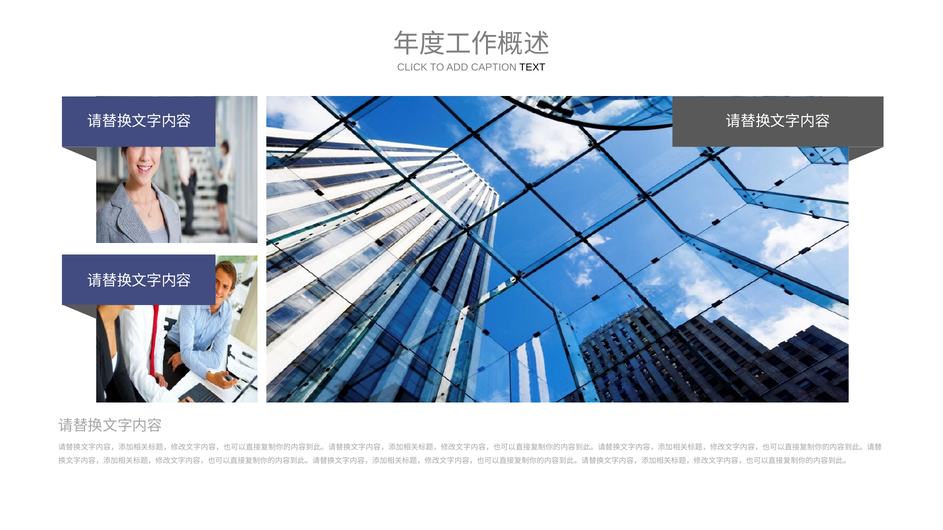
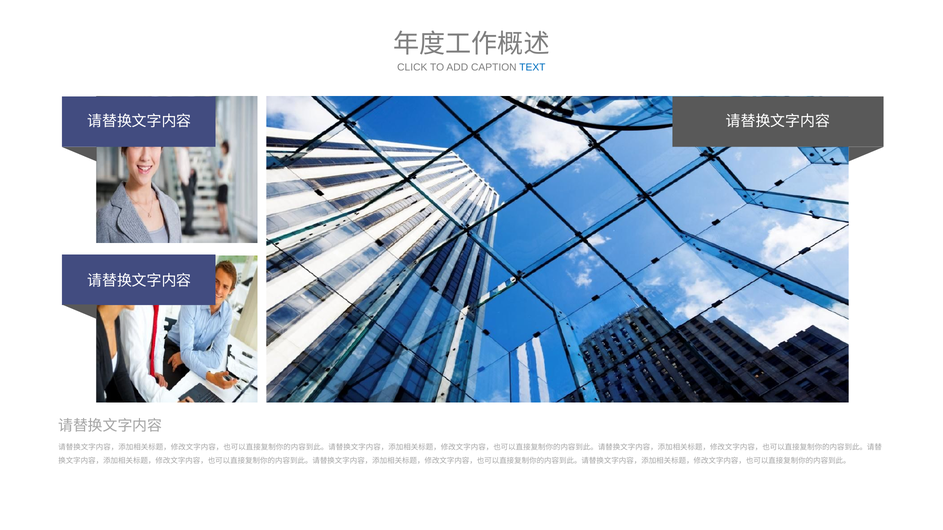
TEXT colour: black -> blue
